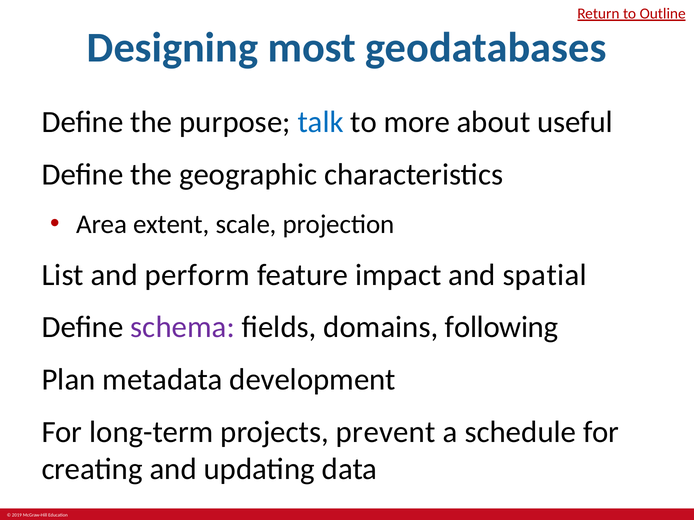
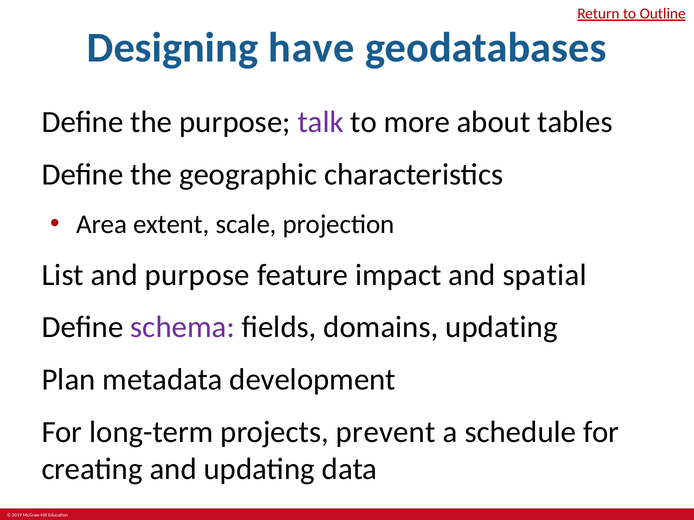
most: most -> have
talk colour: blue -> purple
useful: useful -> tables
and perform: perform -> purpose
domains following: following -> updating
